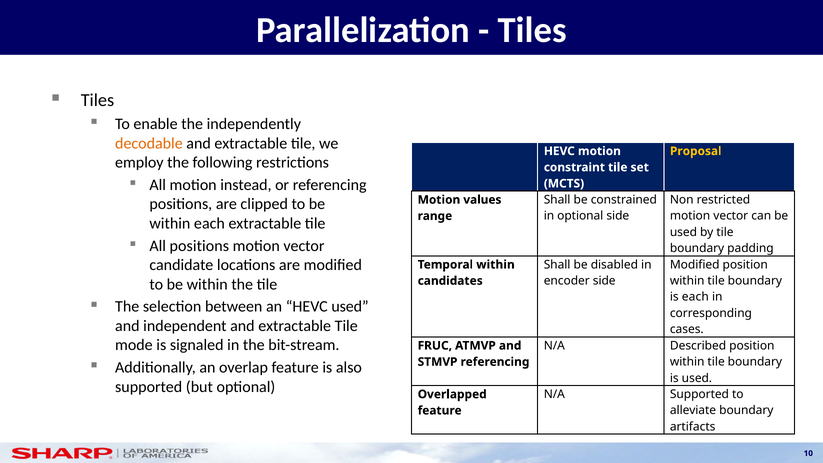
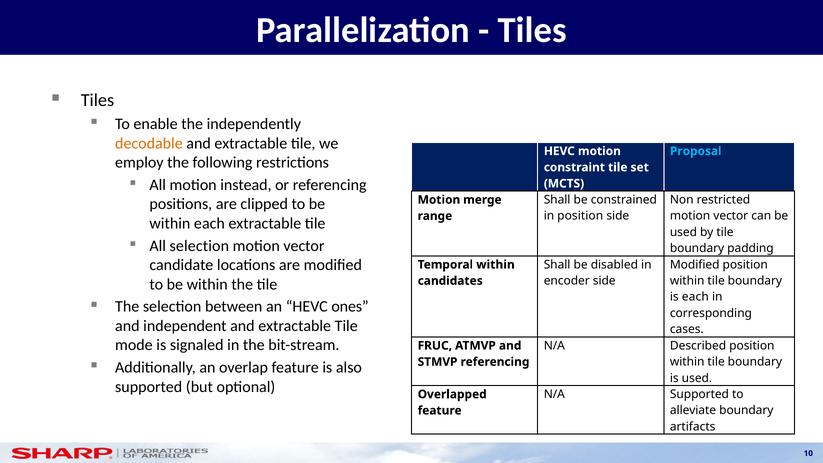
Proposal colour: yellow -> light blue
values: values -> merge
in optional: optional -> position
All positions: positions -> selection
HEVC used: used -> ones
